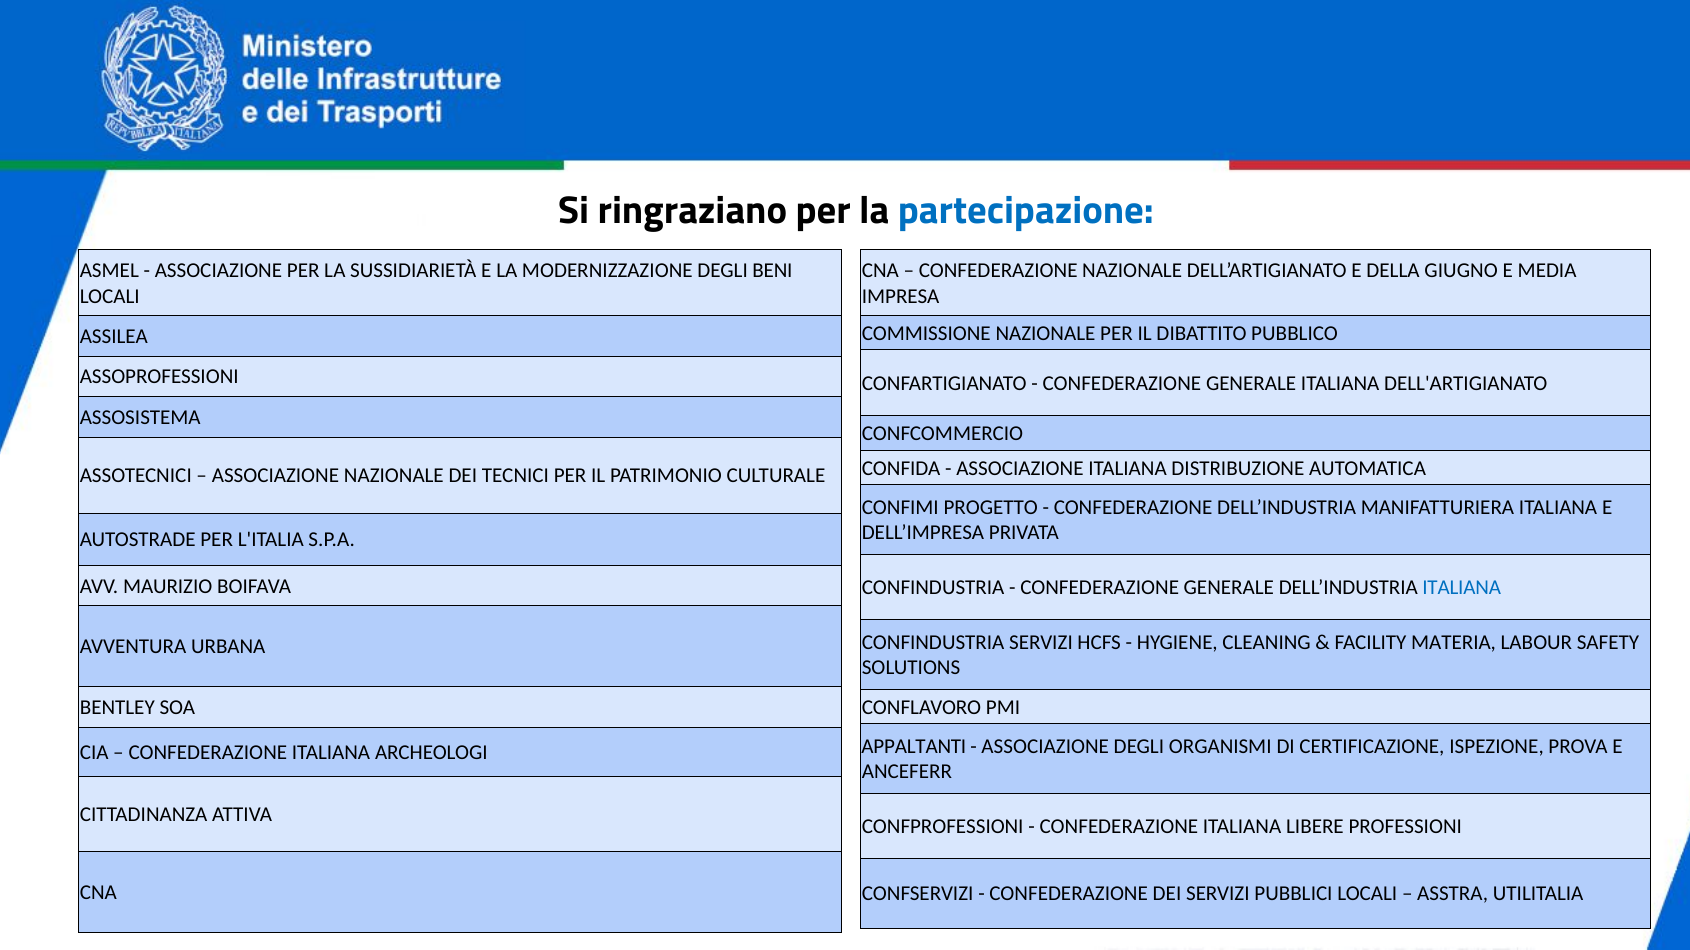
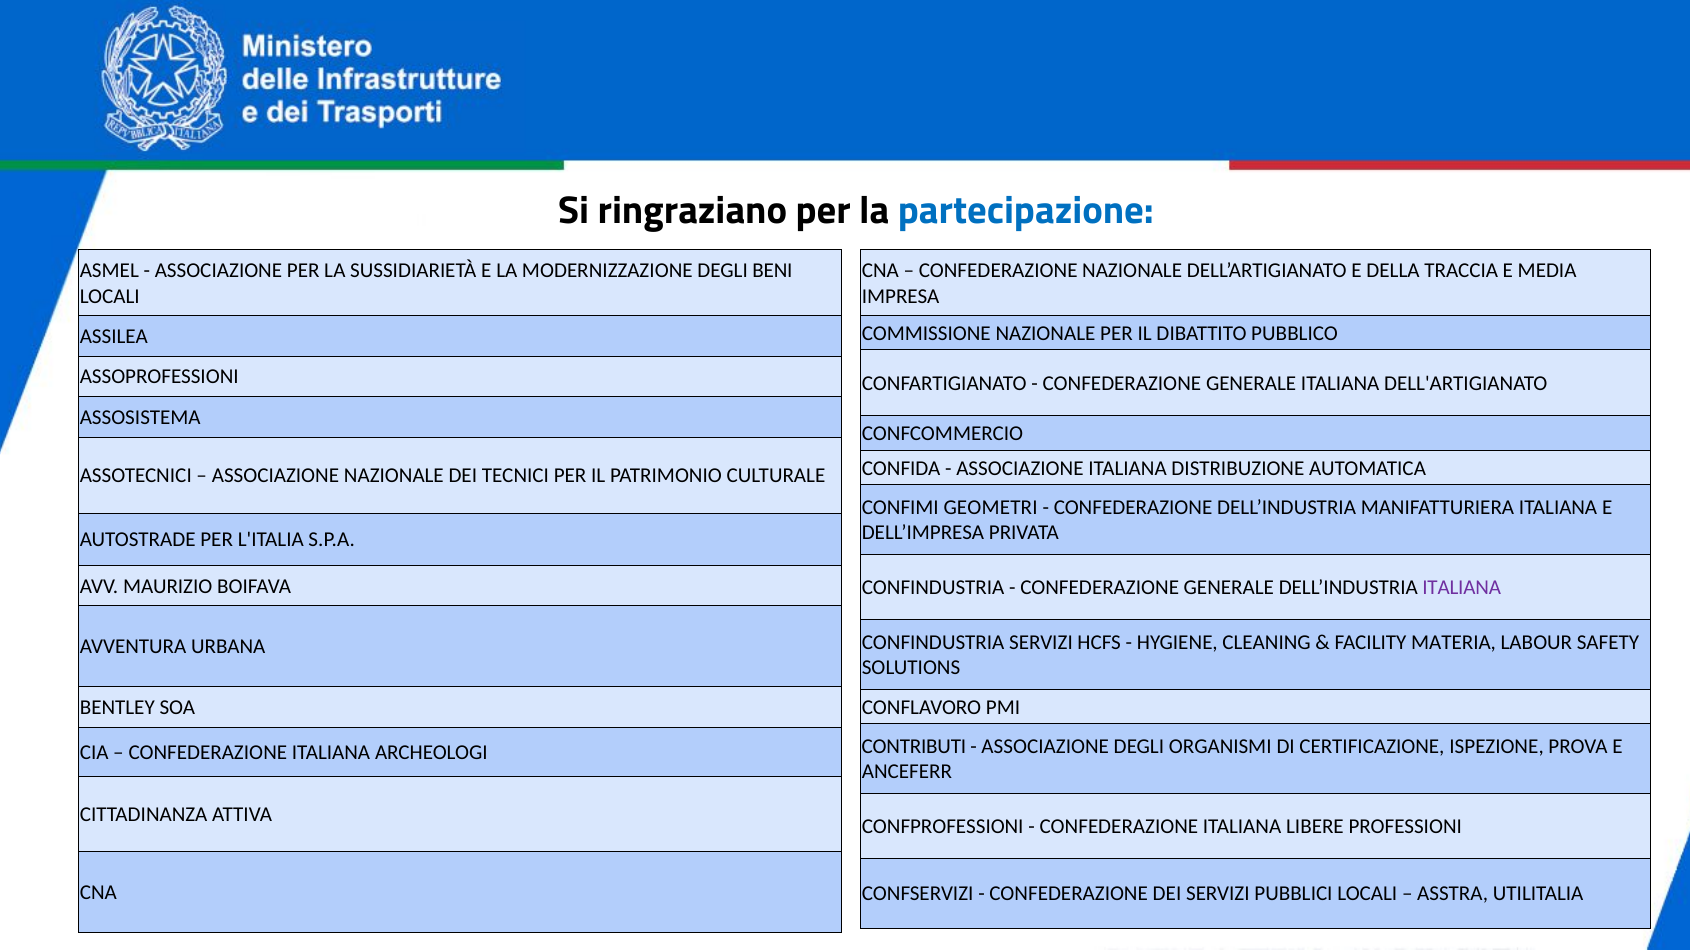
GIUGNO: GIUGNO -> TRACCIA
PROGETTO: PROGETTO -> GEOMETRI
ITALIANA at (1462, 588) colour: blue -> purple
APPALTANTI: APPALTANTI -> CONTRIBUTI
